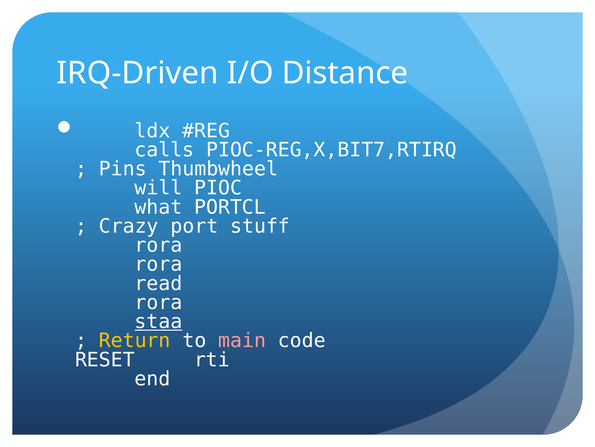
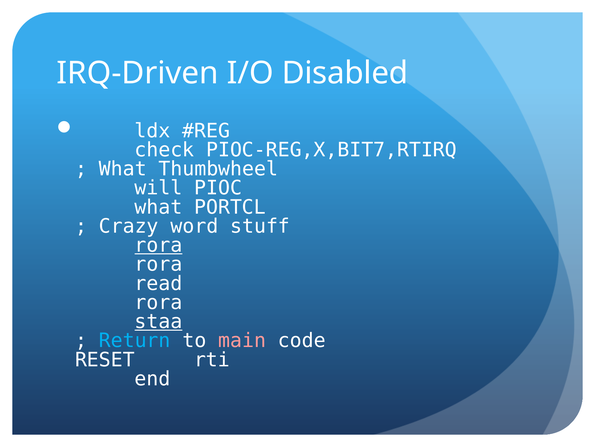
Distance: Distance -> Disabled
calls: calls -> check
Pins at (123, 169): Pins -> What
port: port -> word
rora at (158, 245) underline: none -> present
Return colour: yellow -> light blue
